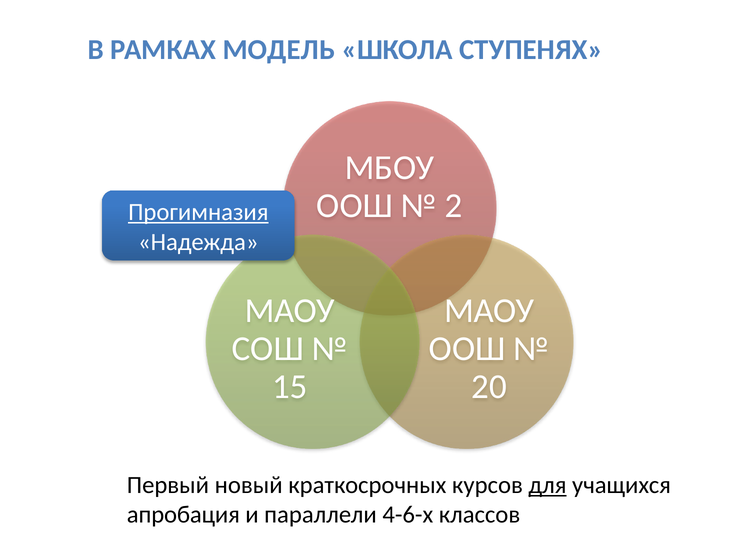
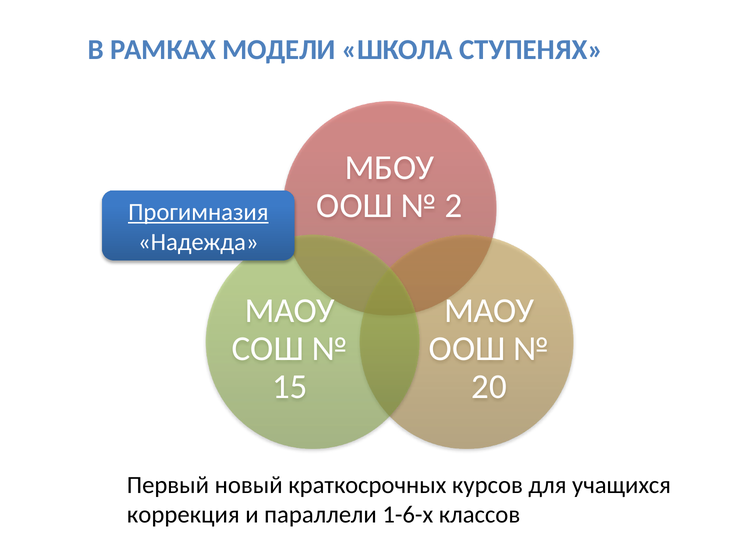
МОДЕЛЬ: МОДЕЛЬ -> МОДЕЛИ
для underline: present -> none
апробация: апробация -> коррекция
4-6-х: 4-6-х -> 1-6-х
